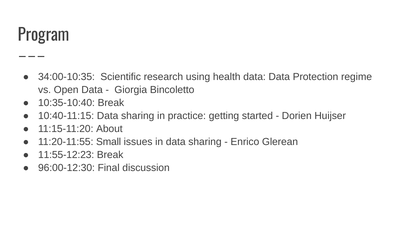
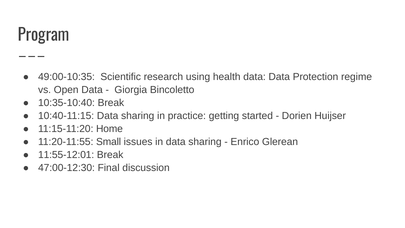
34:00-10:35: 34:00-10:35 -> 49:00-10:35
About: About -> Home
11:55-12:23: 11:55-12:23 -> 11:55-12:01
96:00-12:30: 96:00-12:30 -> 47:00-12:30
